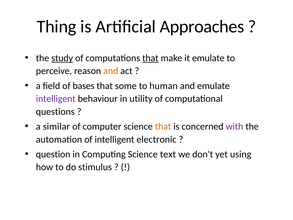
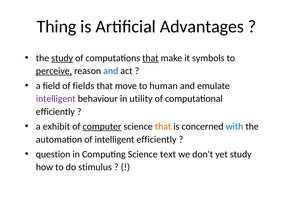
Approaches: Approaches -> Advantages
it emulate: emulate -> symbols
perceive underline: none -> present
and at (111, 71) colour: orange -> blue
bases: bases -> fields
some: some -> move
questions at (55, 111): questions -> efficiently
similar: similar -> exhibit
computer underline: none -> present
with colour: purple -> blue
intelligent electronic: electronic -> efficiently
yet using: using -> study
